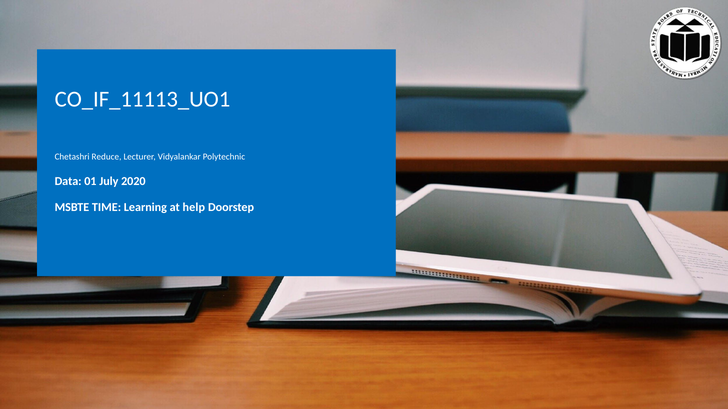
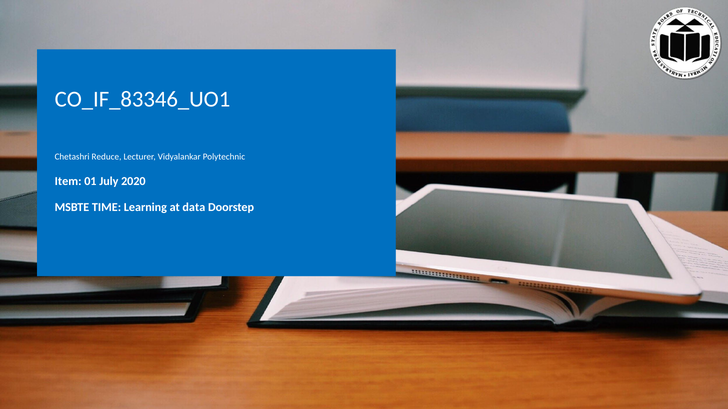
CO_IF_11113_UO1: CO_IF_11113_UO1 -> CO_IF_83346_UO1
Data: Data -> Item
help: help -> data
